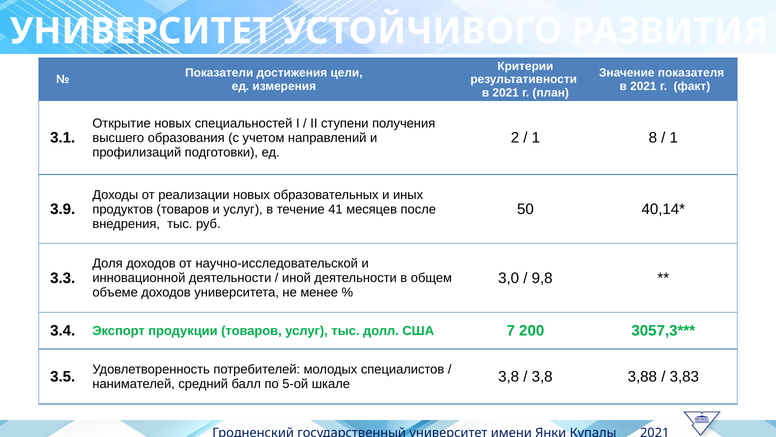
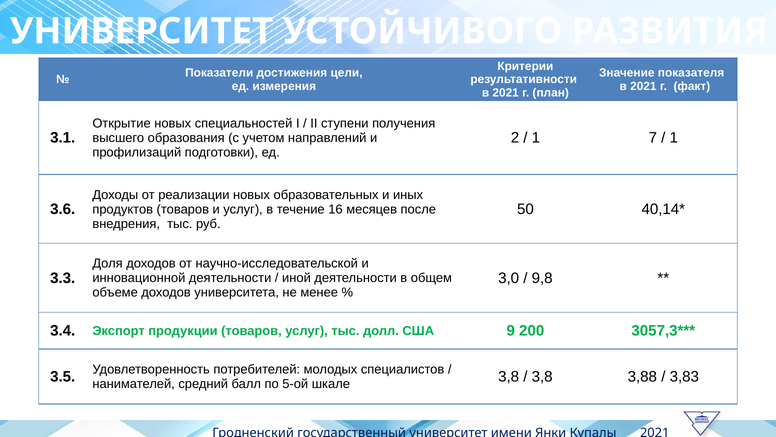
8: 8 -> 7
3.9: 3.9 -> 3.6
41: 41 -> 16
7: 7 -> 9
